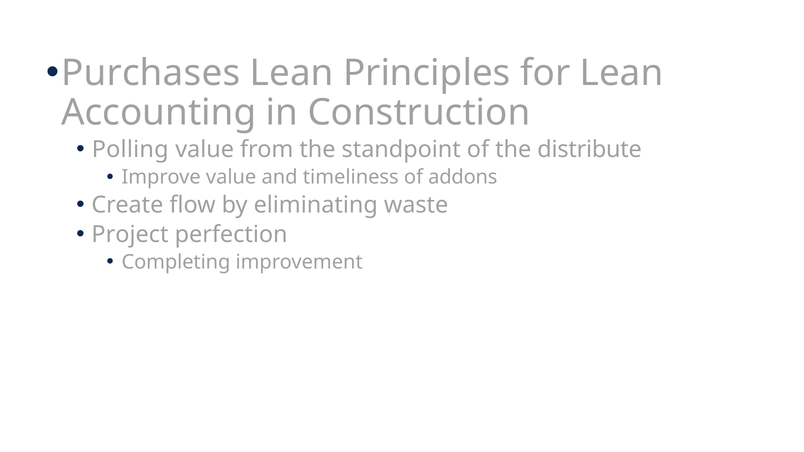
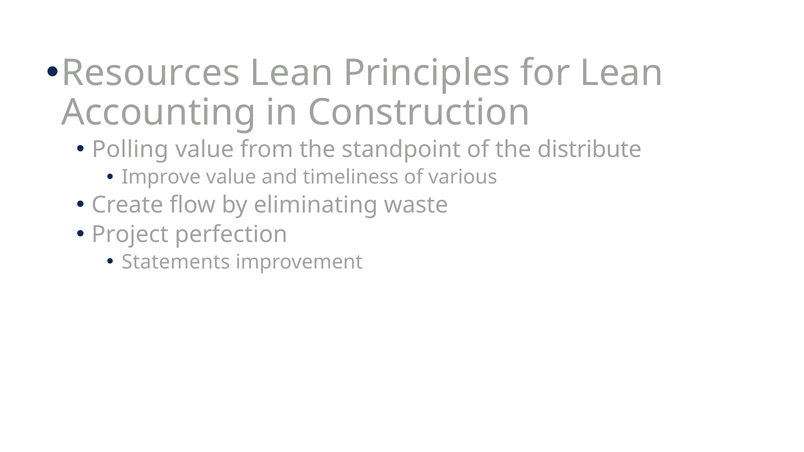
Purchases: Purchases -> Resources
addons: addons -> various
Completing: Completing -> Statements
